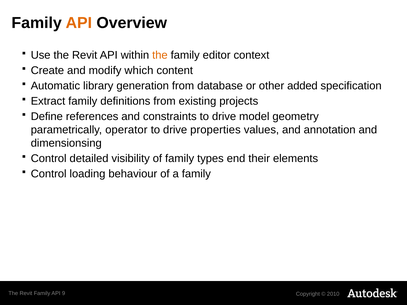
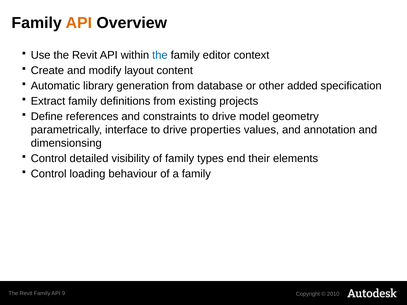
the at (160, 55) colour: orange -> blue
which: which -> layout
operator: operator -> interface
